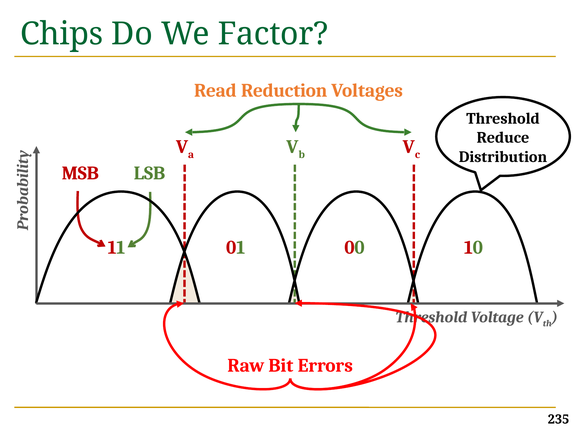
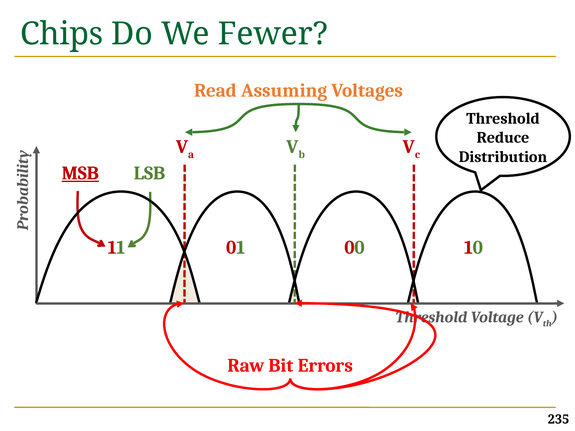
Factor: Factor -> Fewer
Reduction: Reduction -> Assuming
MSB underline: none -> present
